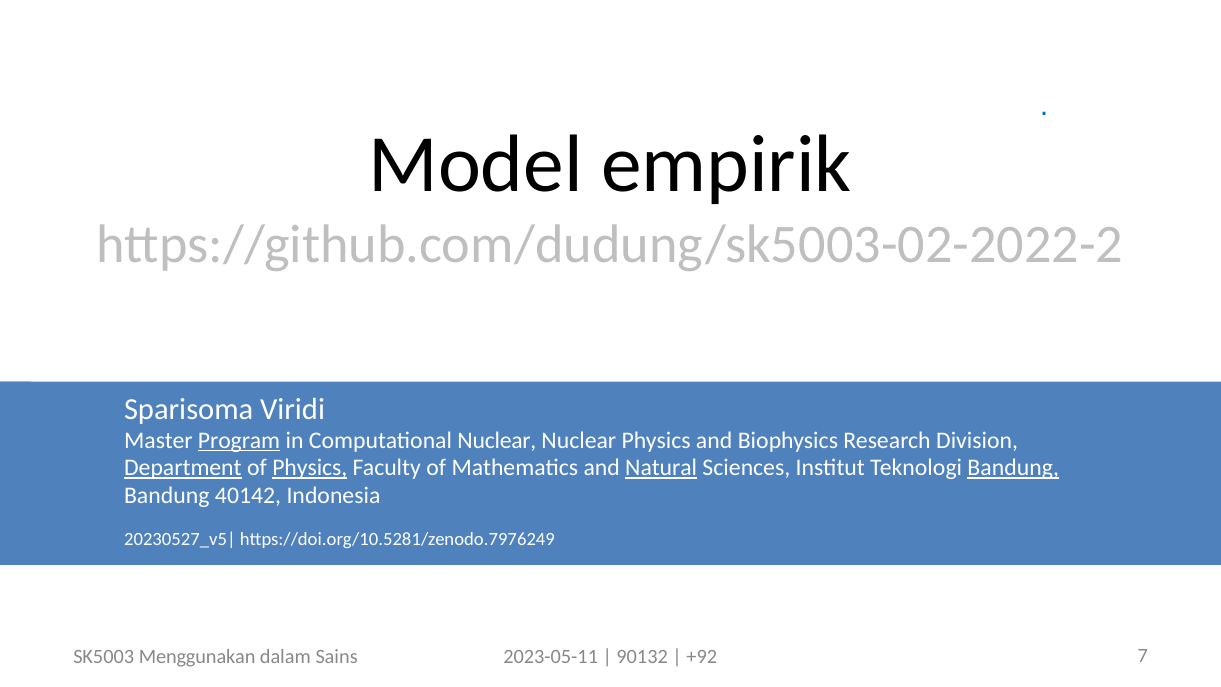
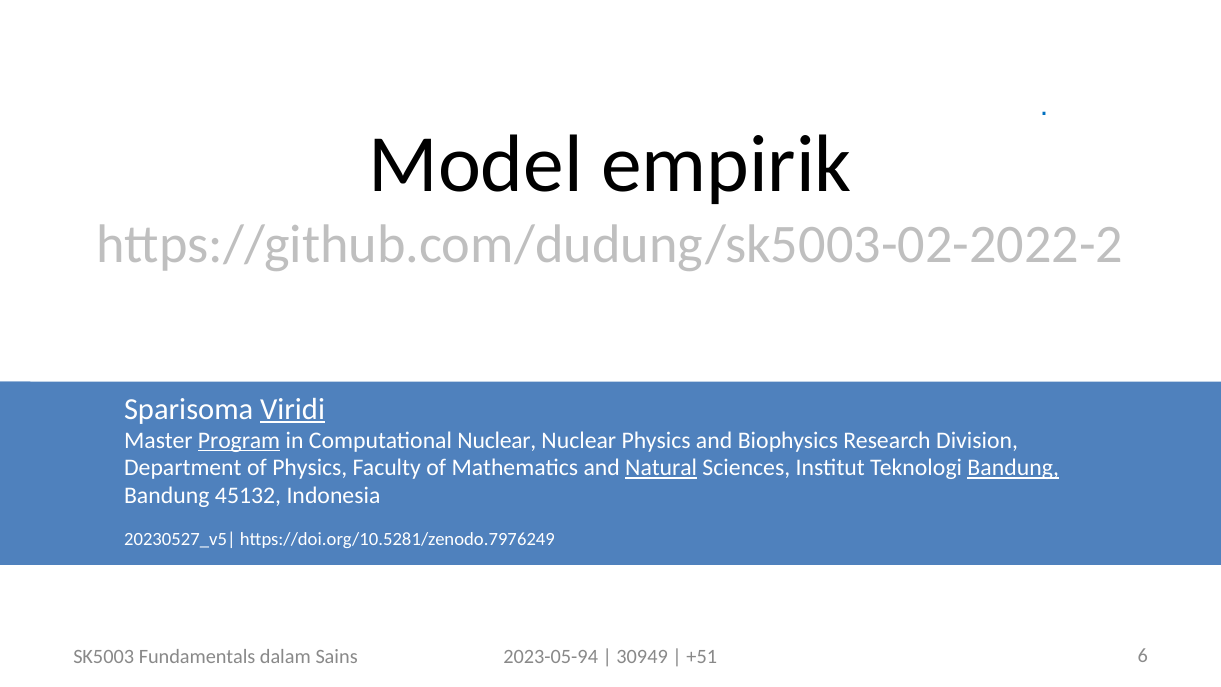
Viridi underline: none -> present
Department underline: present -> none
Physics at (310, 468) underline: present -> none
40142: 40142 -> 45132
Menggunakan: Menggunakan -> Fundamentals
2023-05-11: 2023-05-11 -> 2023-05-94
90132: 90132 -> 30949
+92: +92 -> +51
7: 7 -> 6
